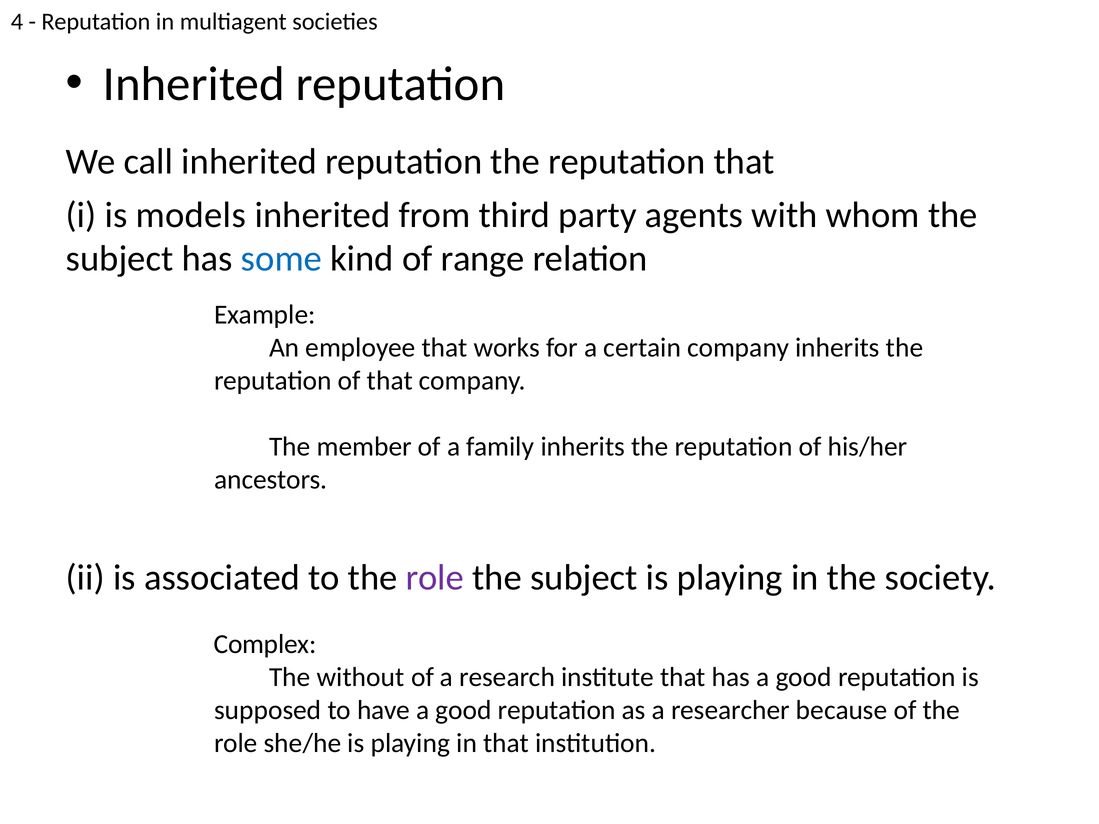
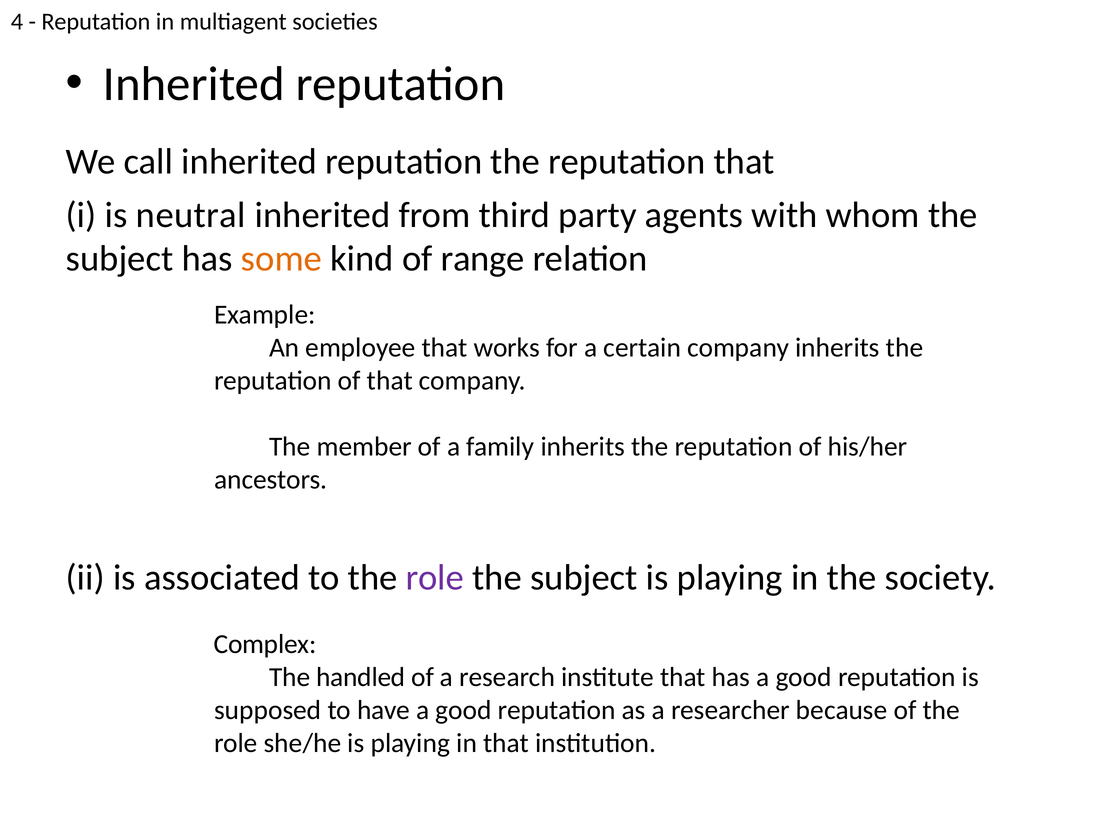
models: models -> neutral
some colour: blue -> orange
without: without -> handled
